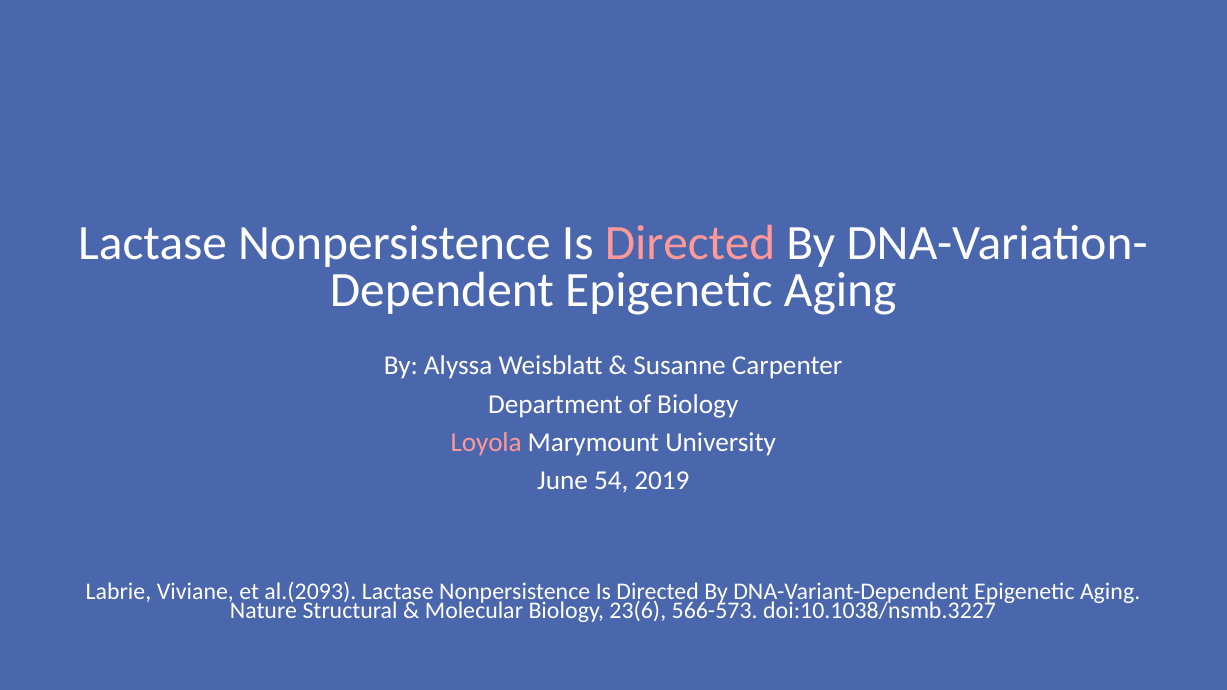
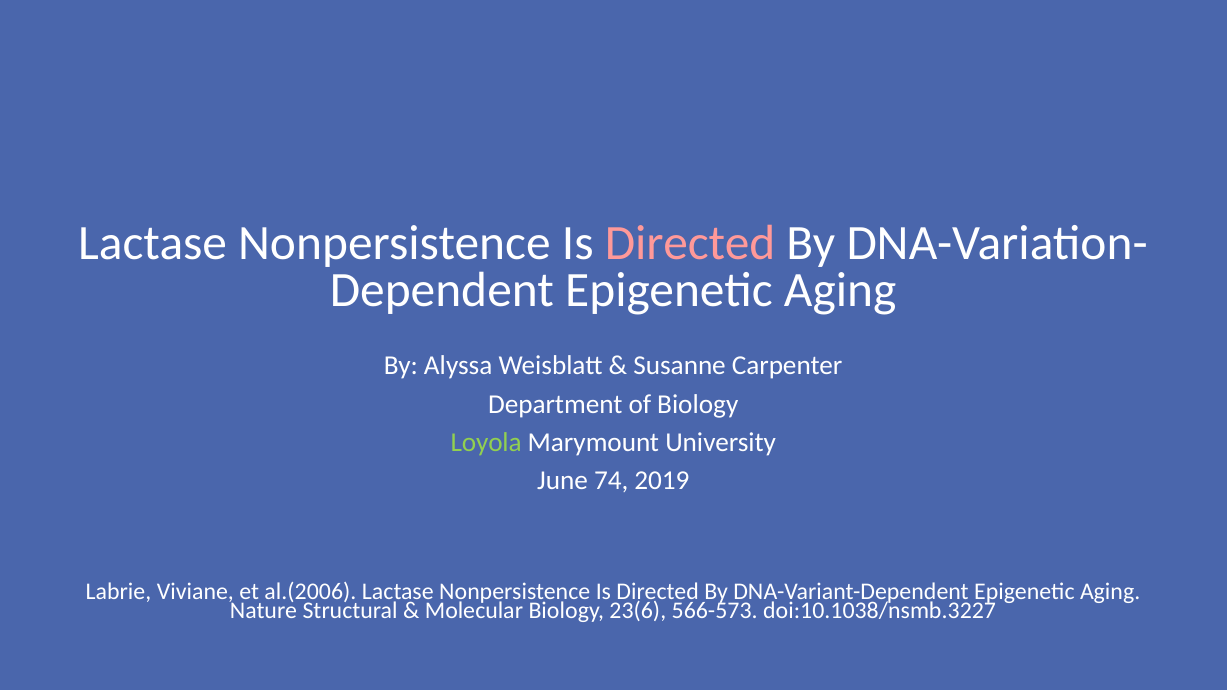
Loyola colour: pink -> light green
54: 54 -> 74
al.(2093: al.(2093 -> al.(2006
